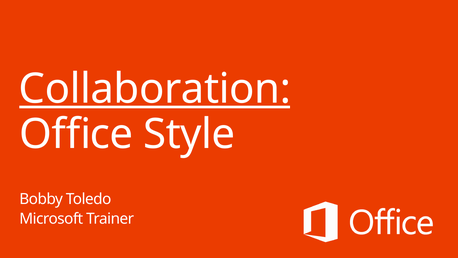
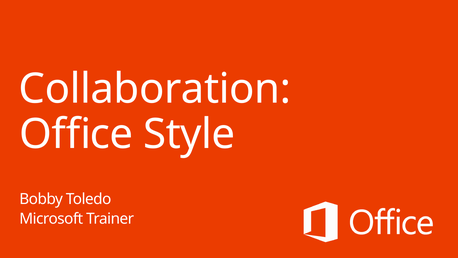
Collaboration underline: present -> none
